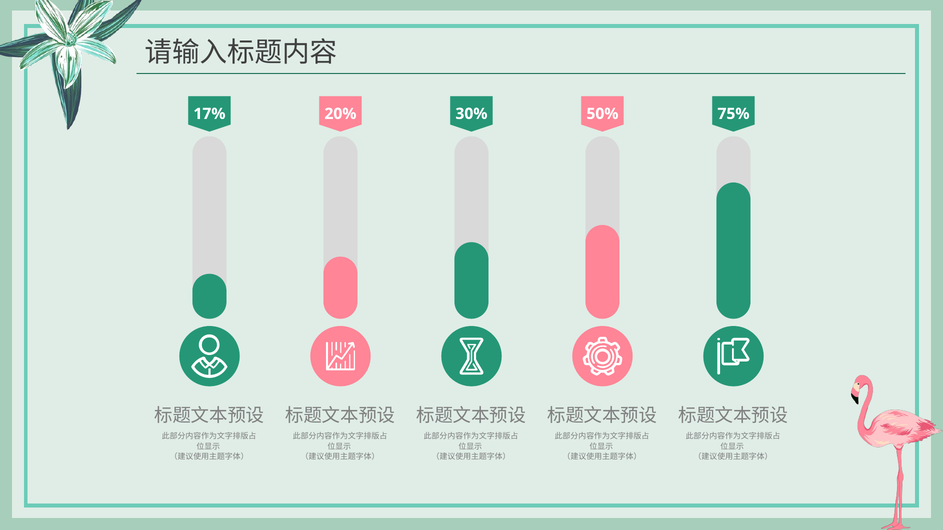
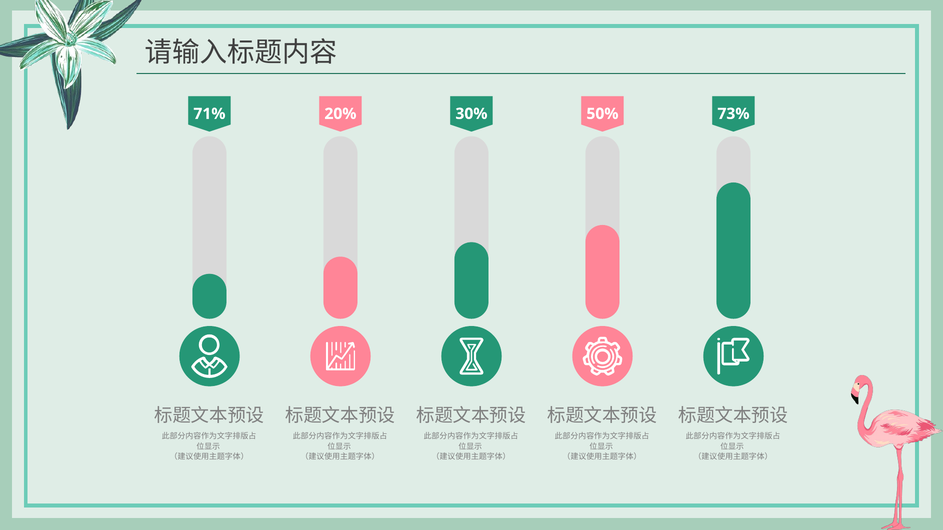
17%: 17% -> 71%
75%: 75% -> 73%
